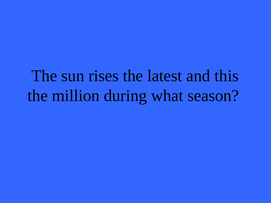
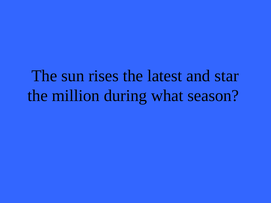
this: this -> star
